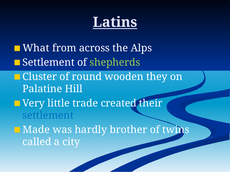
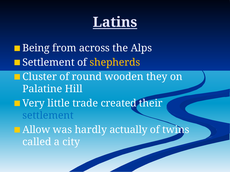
What: What -> Being
shepherds colour: light green -> yellow
Made: Made -> Allow
brother: brother -> actually
